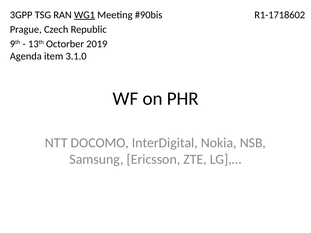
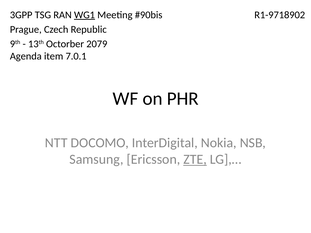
R1-1718602: R1-1718602 -> R1-9718902
2019: 2019 -> 2079
3.1.0: 3.1.0 -> 7.0.1
ZTE underline: none -> present
